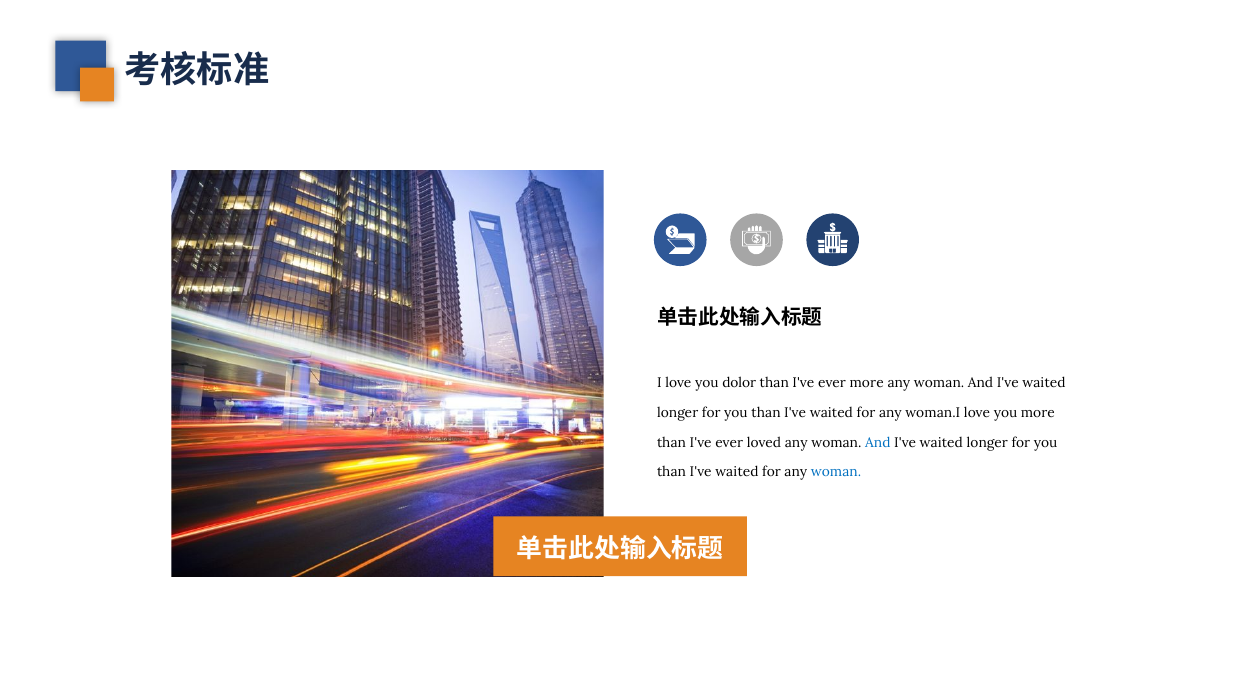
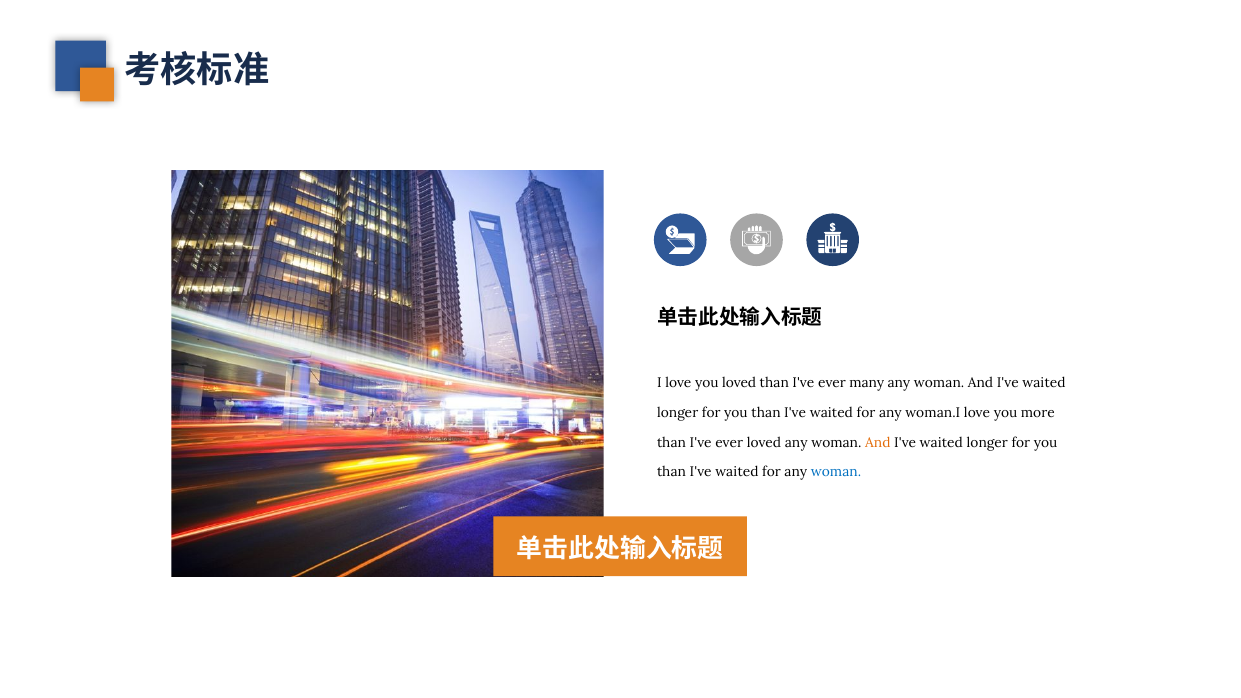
you dolor: dolor -> loved
ever more: more -> many
And at (878, 443) colour: blue -> orange
